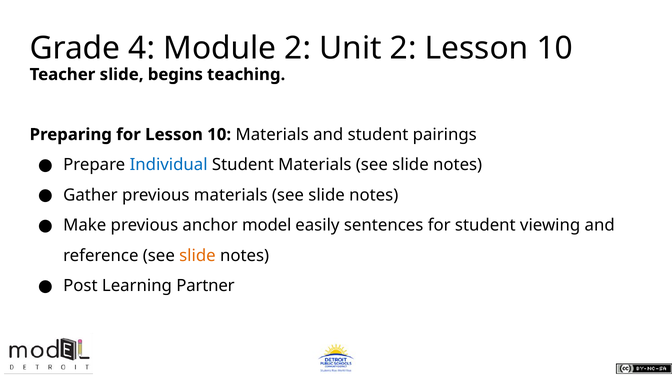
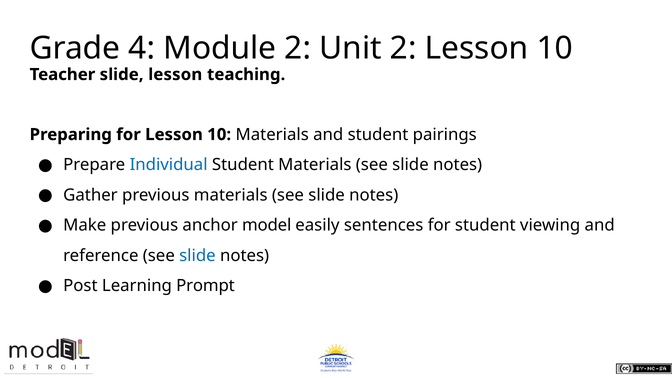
slide begins: begins -> lesson
slide at (197, 256) colour: orange -> blue
Partner: Partner -> Prompt
